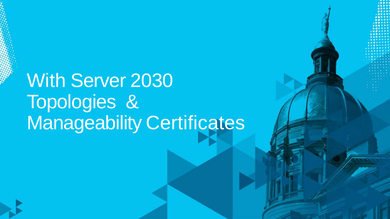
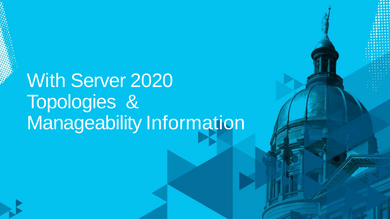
2030: 2030 -> 2020
Certificates: Certificates -> Information
